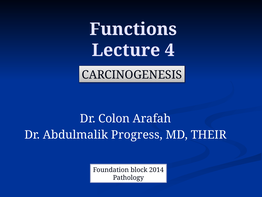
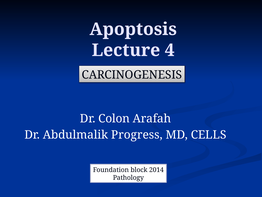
Functions: Functions -> Apoptosis
THEIR: THEIR -> CELLS
